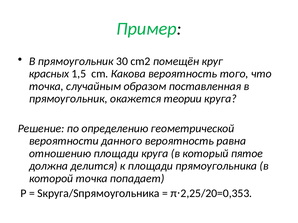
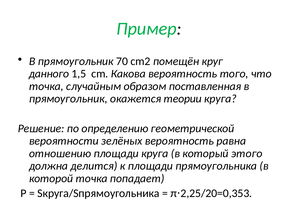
30: 30 -> 70
красных: красных -> данного
данного: данного -> зелёных
пятое: пятое -> этого
